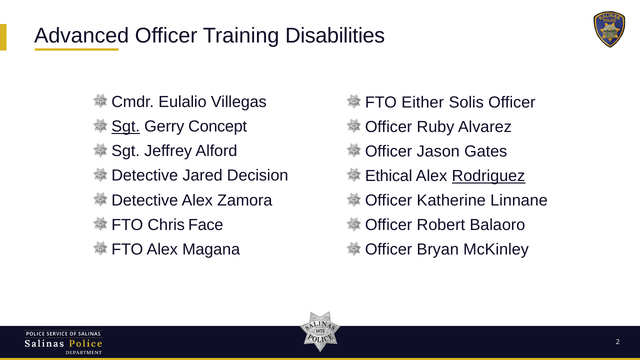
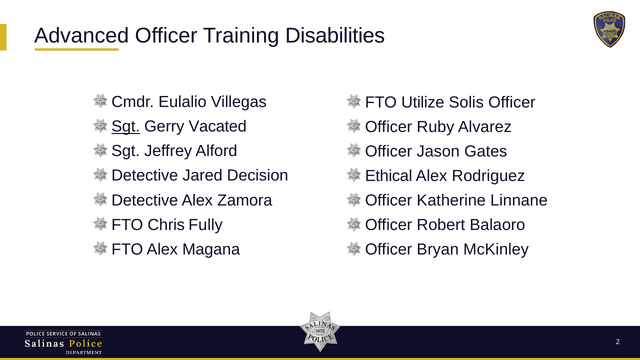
Either: Either -> Utilize
Concept: Concept -> Vacated
Rodriguez underline: present -> none
Face: Face -> Fully
